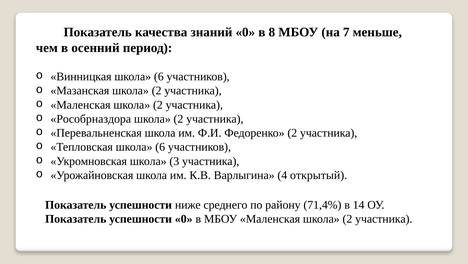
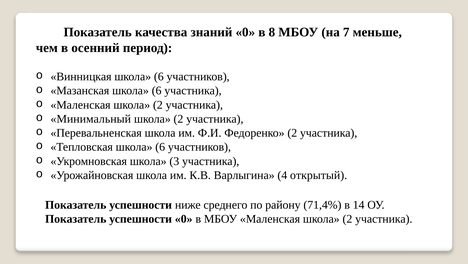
Мазанская школа 2: 2 -> 6
Рособрназдора: Рособрназдора -> Минимальный
